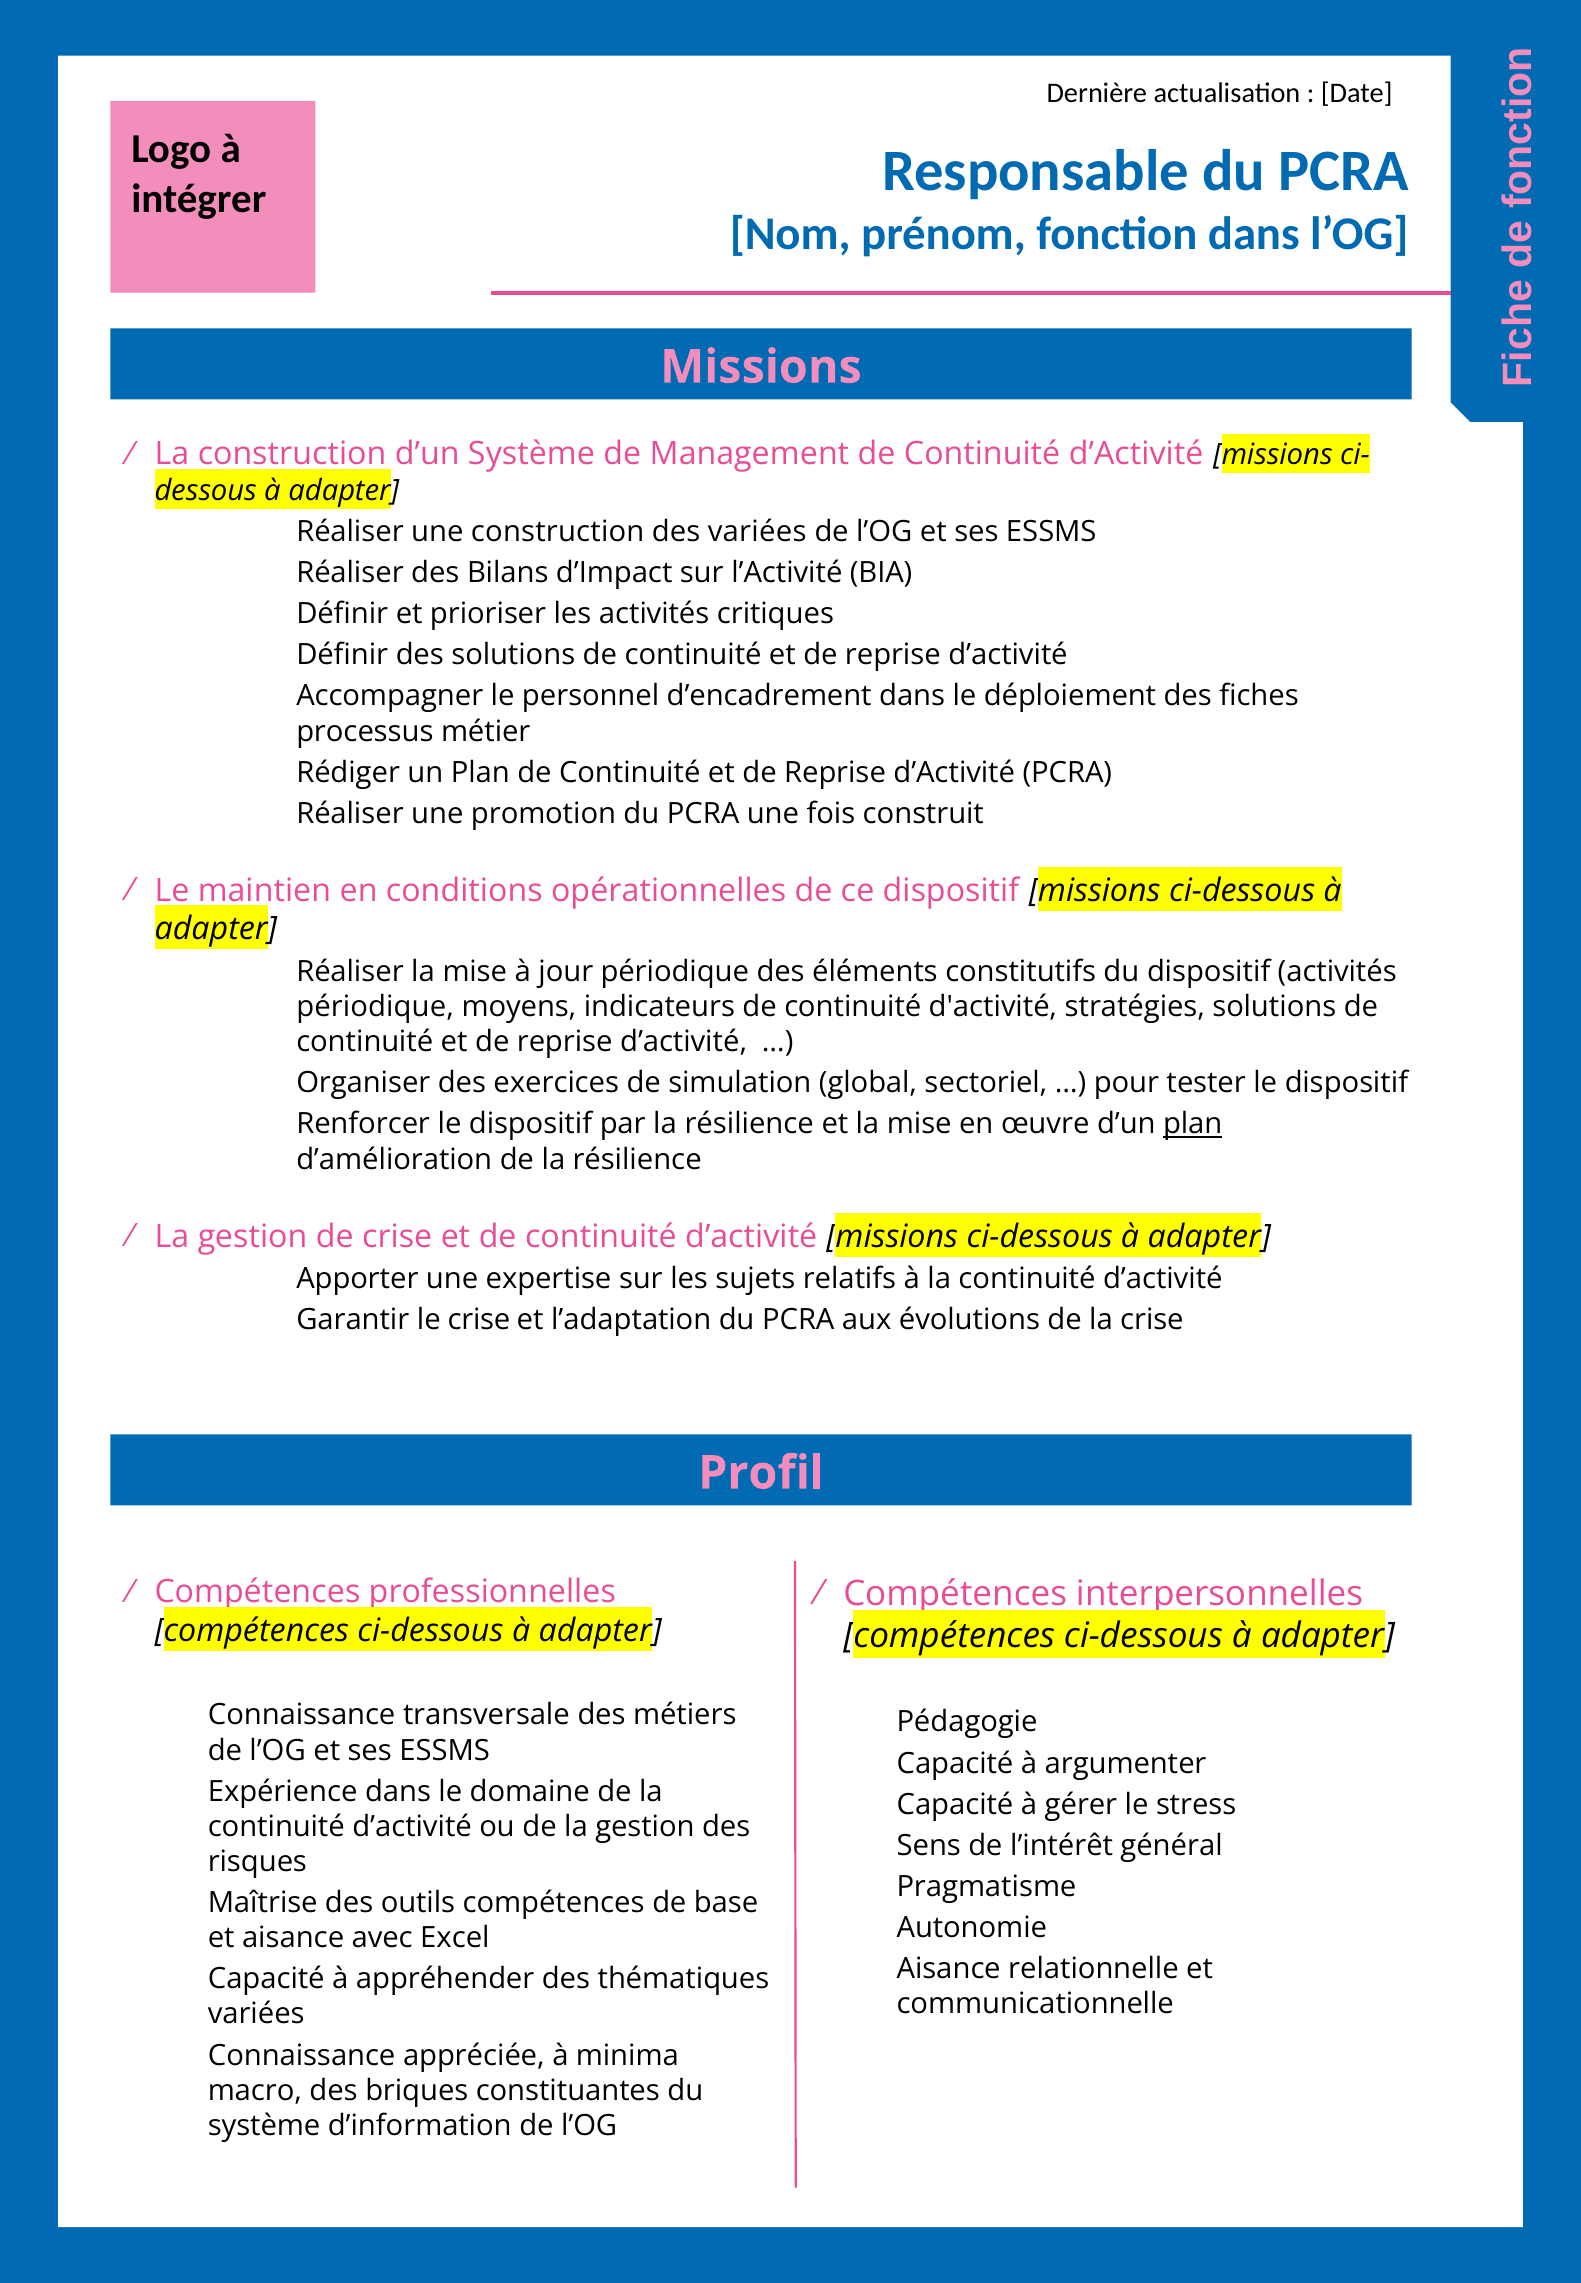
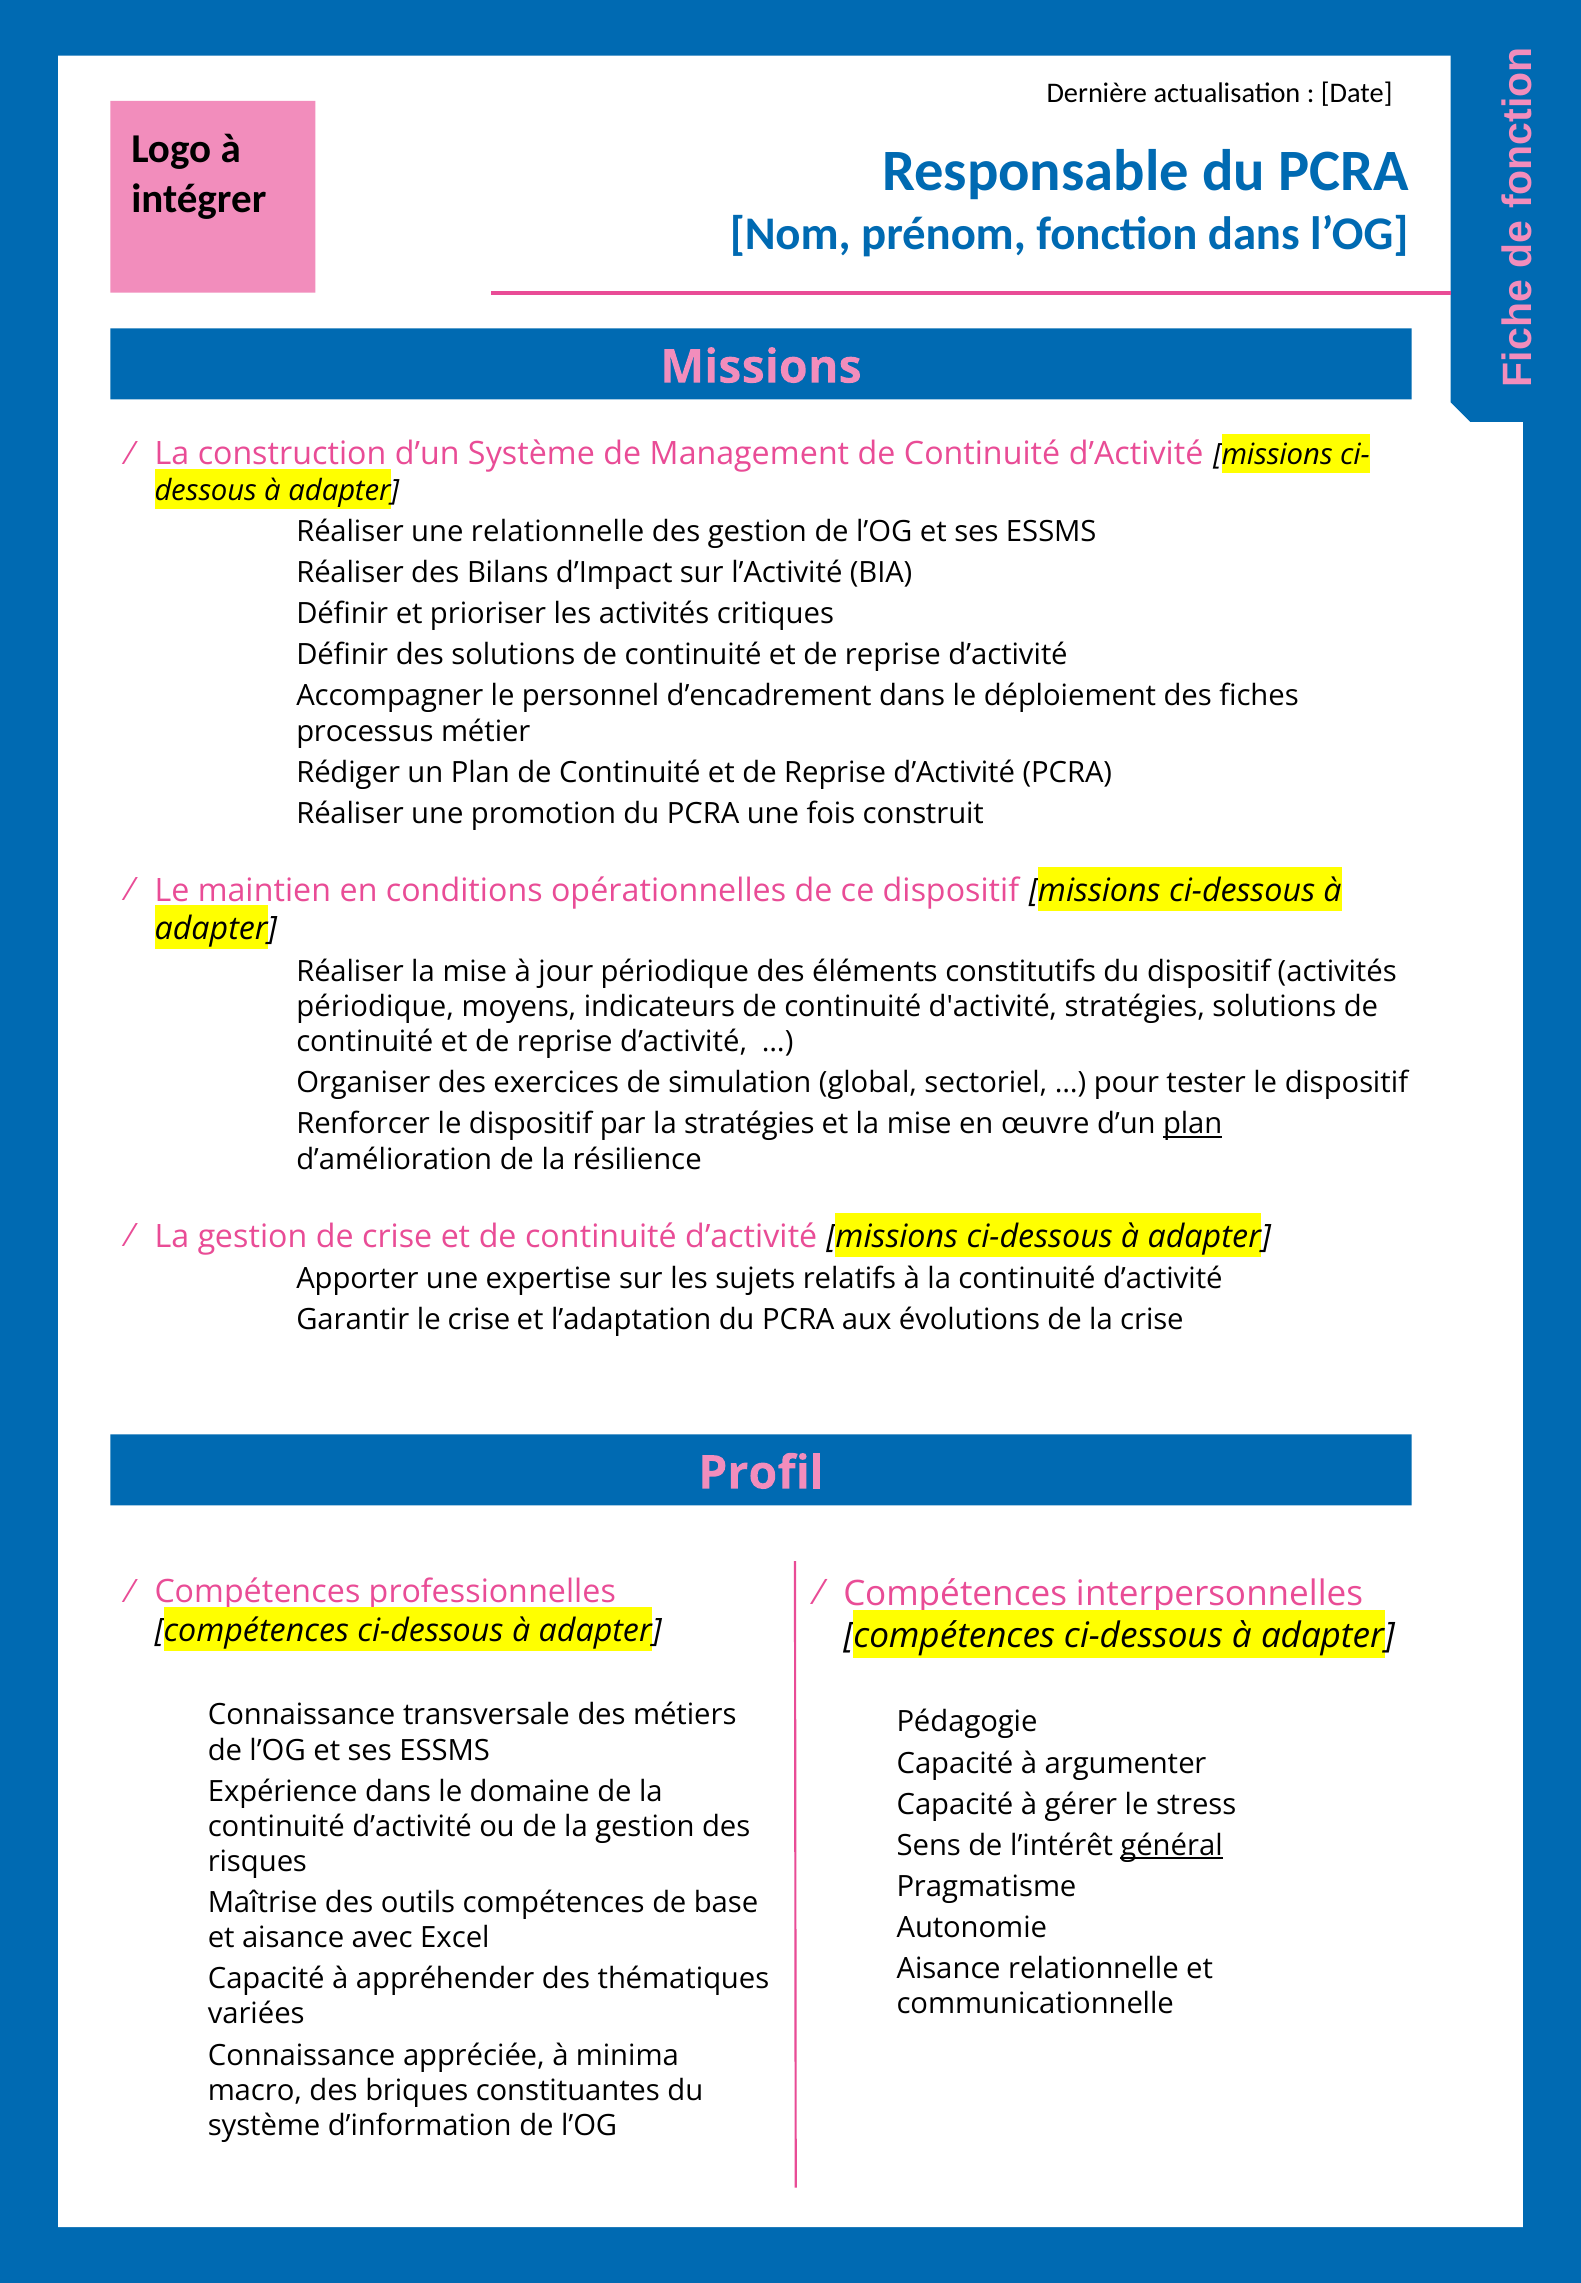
une construction: construction -> relationnelle
des variées: variées -> gestion
par la résilience: résilience -> stratégies
général underline: none -> present
